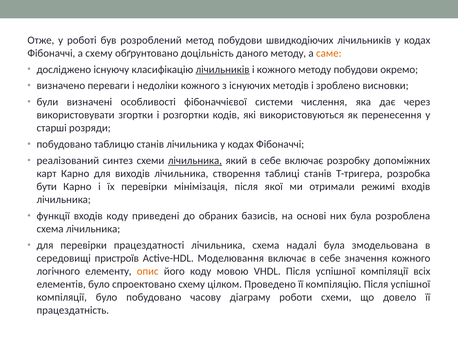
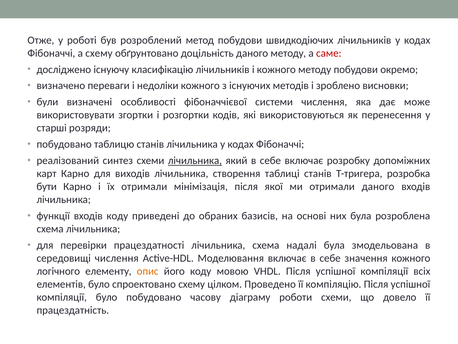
саме colour: orange -> red
лічильників at (223, 69) underline: present -> none
через: через -> може
їх перевірки: перевірки -> отримали
отримали режимі: режимі -> даного
середовищі пристроїв: пристроїв -> числення
